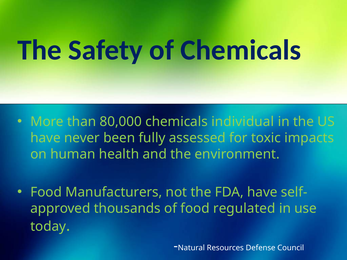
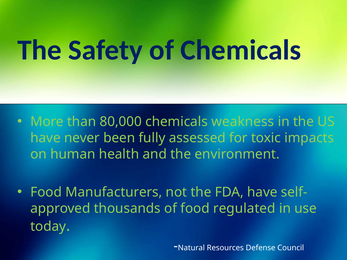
individual: individual -> weakness
